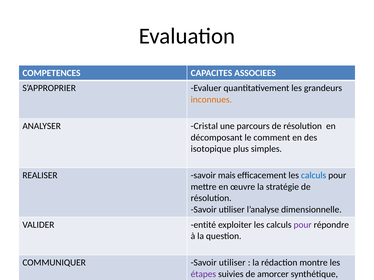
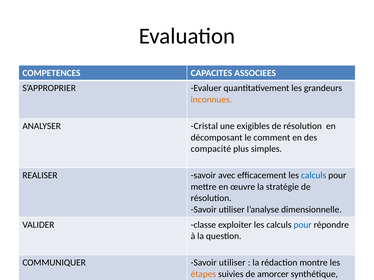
parcours: parcours -> exigibles
isotopique: isotopique -> compacité
mais: mais -> avec
entité: entité -> classe
pour at (303, 225) colour: purple -> blue
étapes colour: purple -> orange
